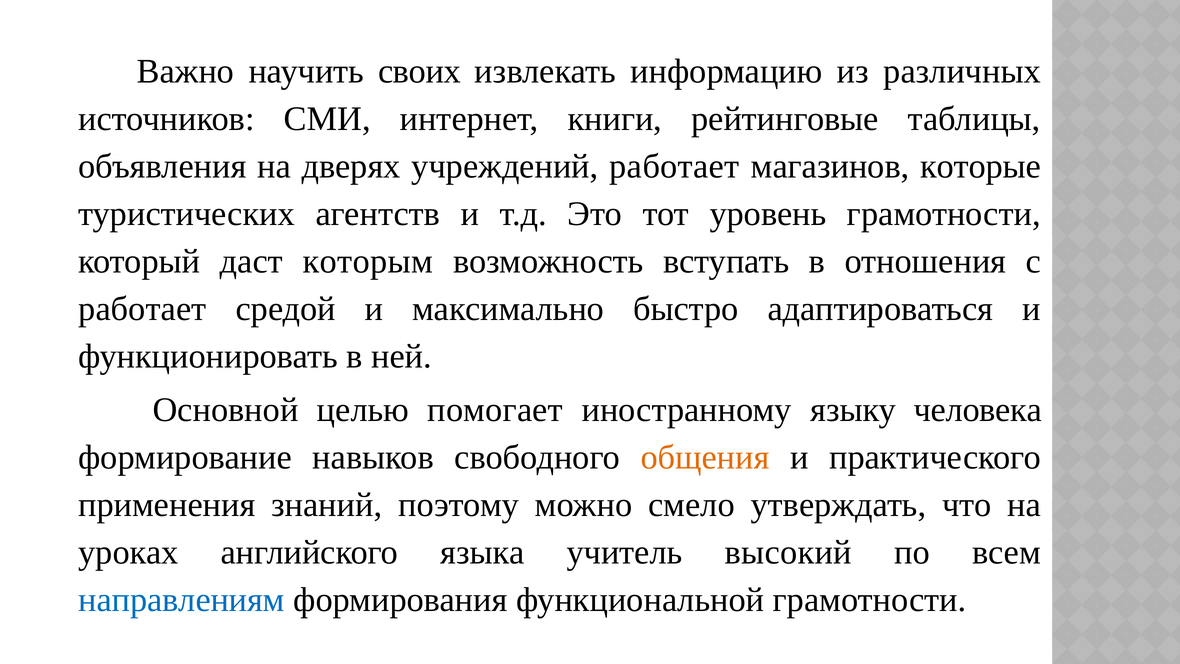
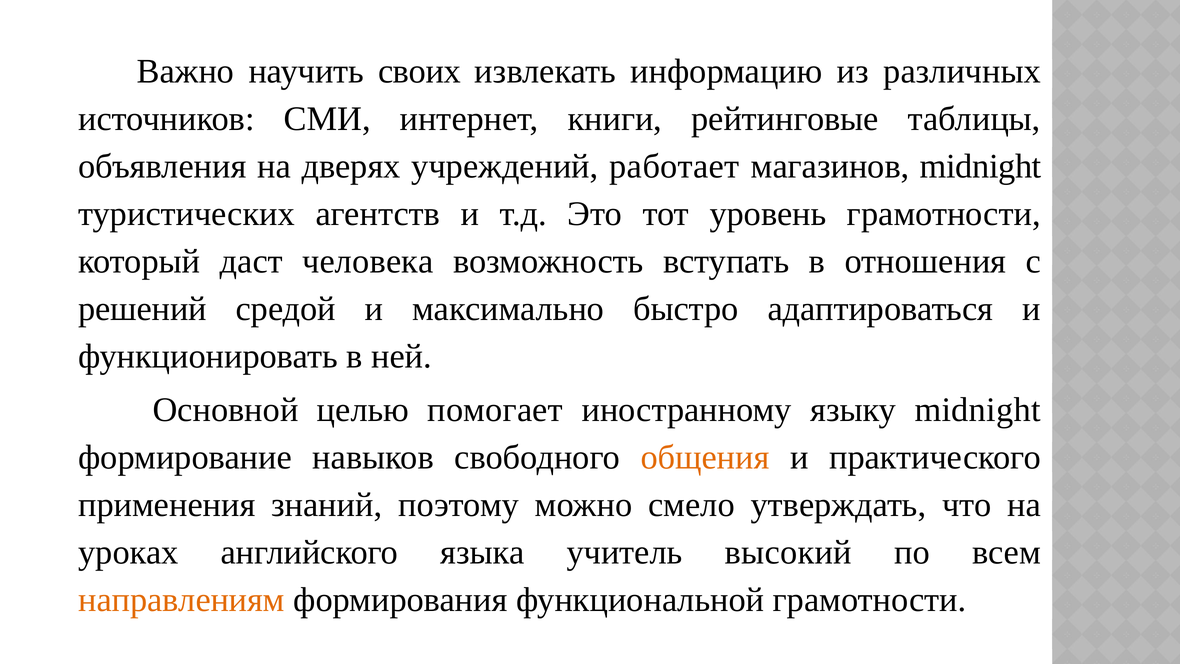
магазинов которые: которые -> midnight
которым: которым -> человека
работает at (142, 309): работает -> решений
языку человека: человека -> midnight
направлениям colour: blue -> orange
